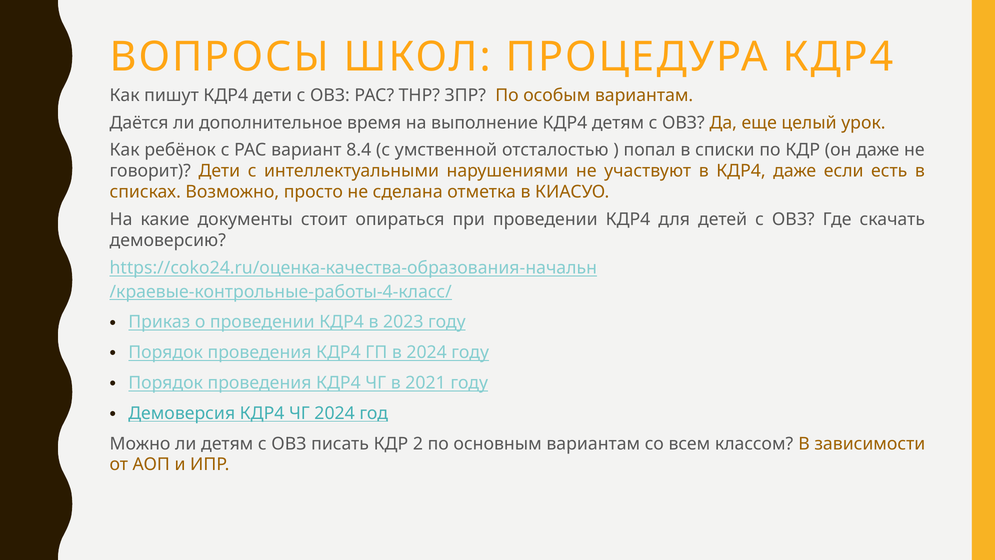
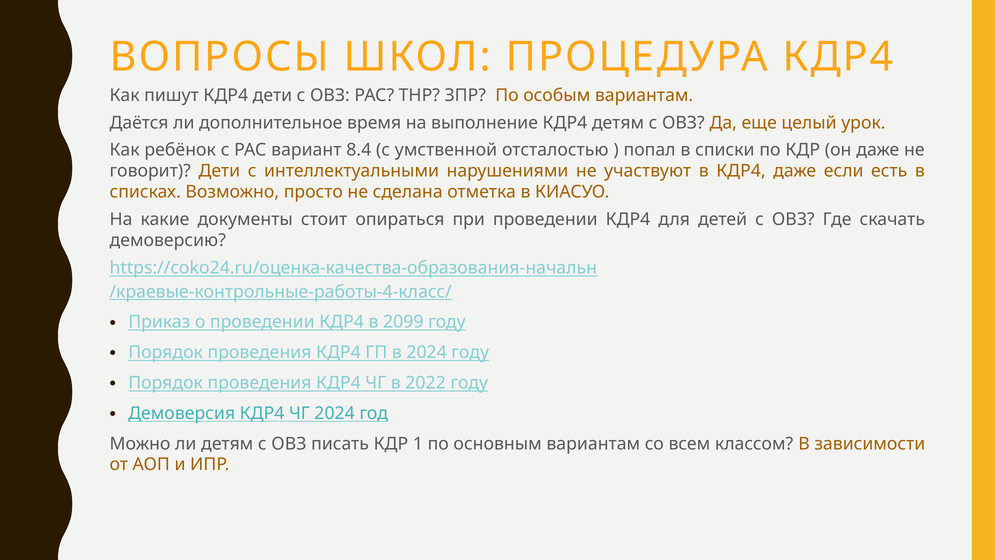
2023: 2023 -> 2099
2021: 2021 -> 2022
2: 2 -> 1
